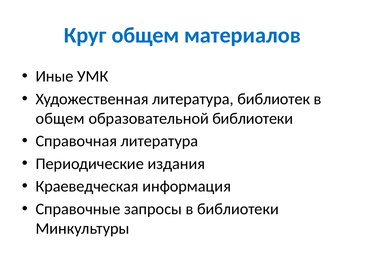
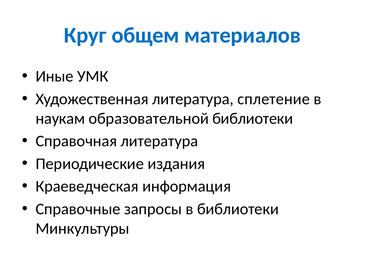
библиотек: библиотек -> сплетение
общем at (60, 119): общем -> наукам
